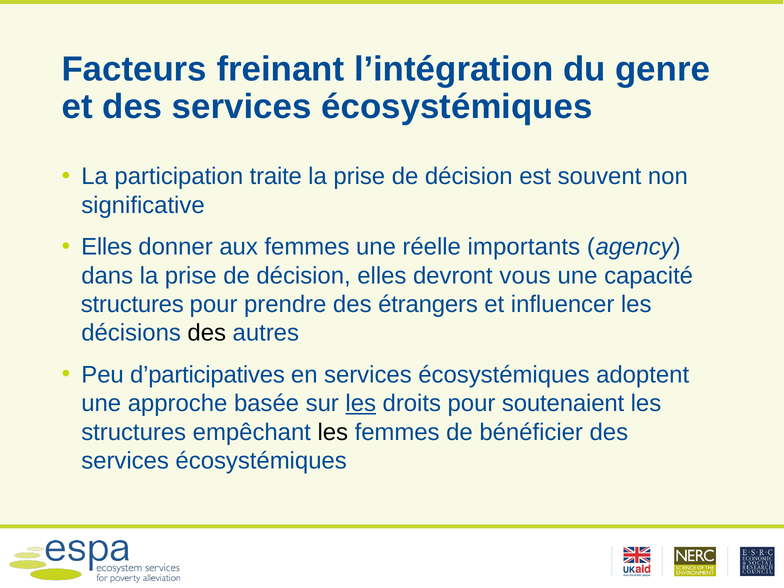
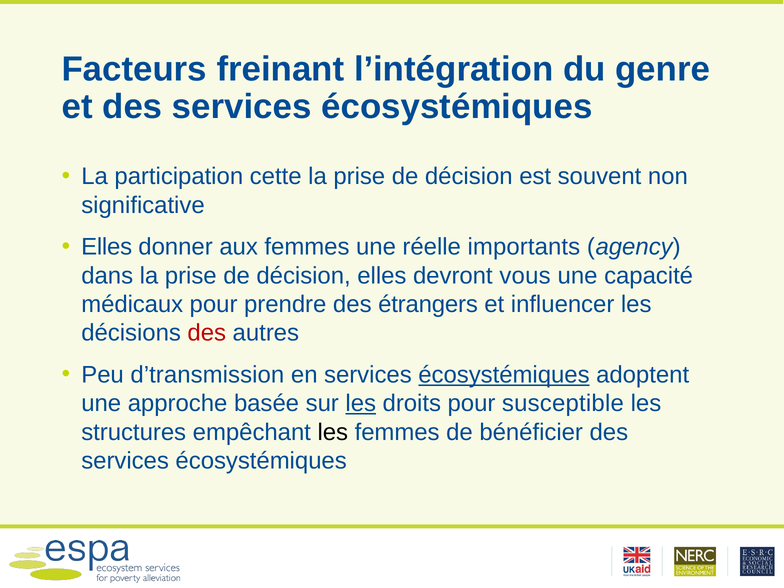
traite: traite -> cette
structures at (132, 304): structures -> médicaux
des at (207, 333) colour: black -> red
d’participatives: d’participatives -> d’transmission
écosystémiques at (504, 375) underline: none -> present
soutenaient: soutenaient -> susceptible
